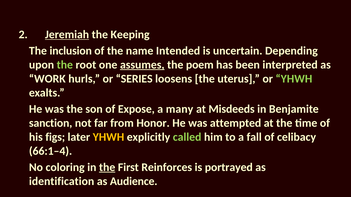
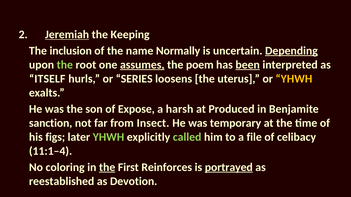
Intended: Intended -> Normally
Depending underline: none -> present
been underline: none -> present
WORK: WORK -> ITSELF
YHWH at (294, 79) colour: light green -> yellow
many: many -> harsh
Misdeeds: Misdeeds -> Produced
Honor: Honor -> Insect
attempted: attempted -> temporary
YHWH at (108, 137) colour: yellow -> light green
fall: fall -> file
66:1–4: 66:1–4 -> 11:1–4
portrayed underline: none -> present
identification: identification -> reestablished
Audience: Audience -> Devotion
